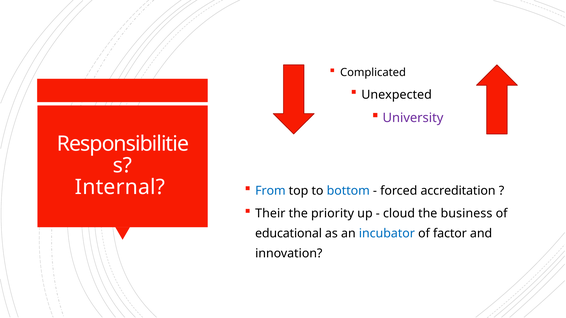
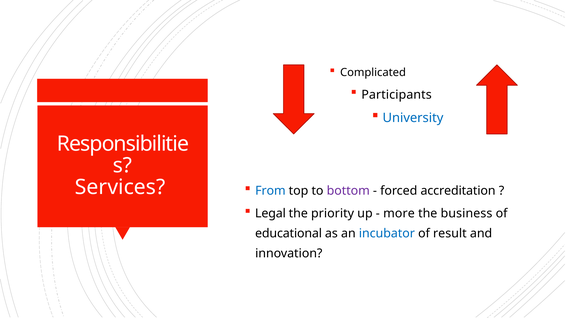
Unexpected: Unexpected -> Participants
University colour: purple -> blue
Internal: Internal -> Services
bottom colour: blue -> purple
Their: Their -> Legal
cloud: cloud -> more
factor: factor -> result
